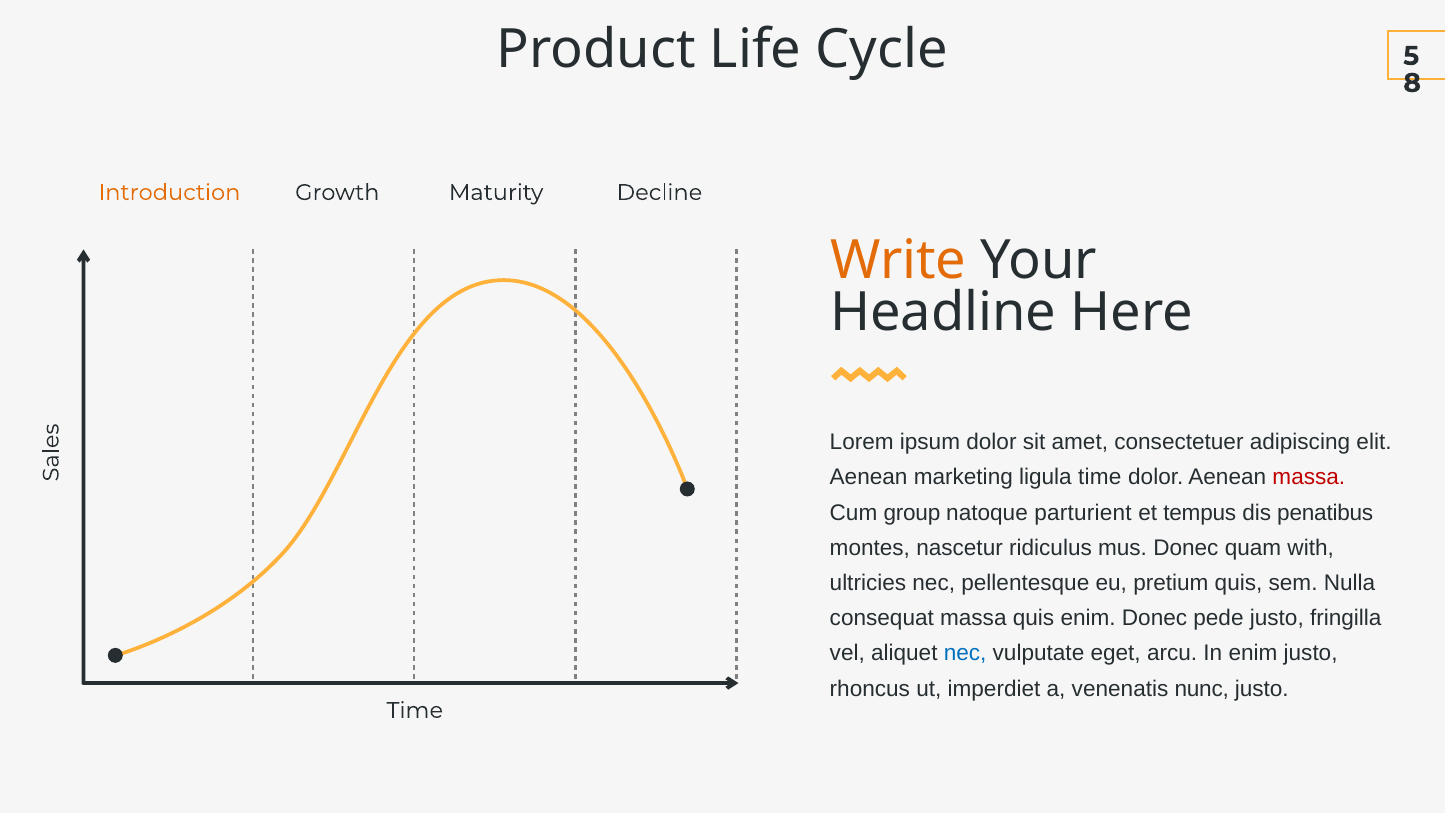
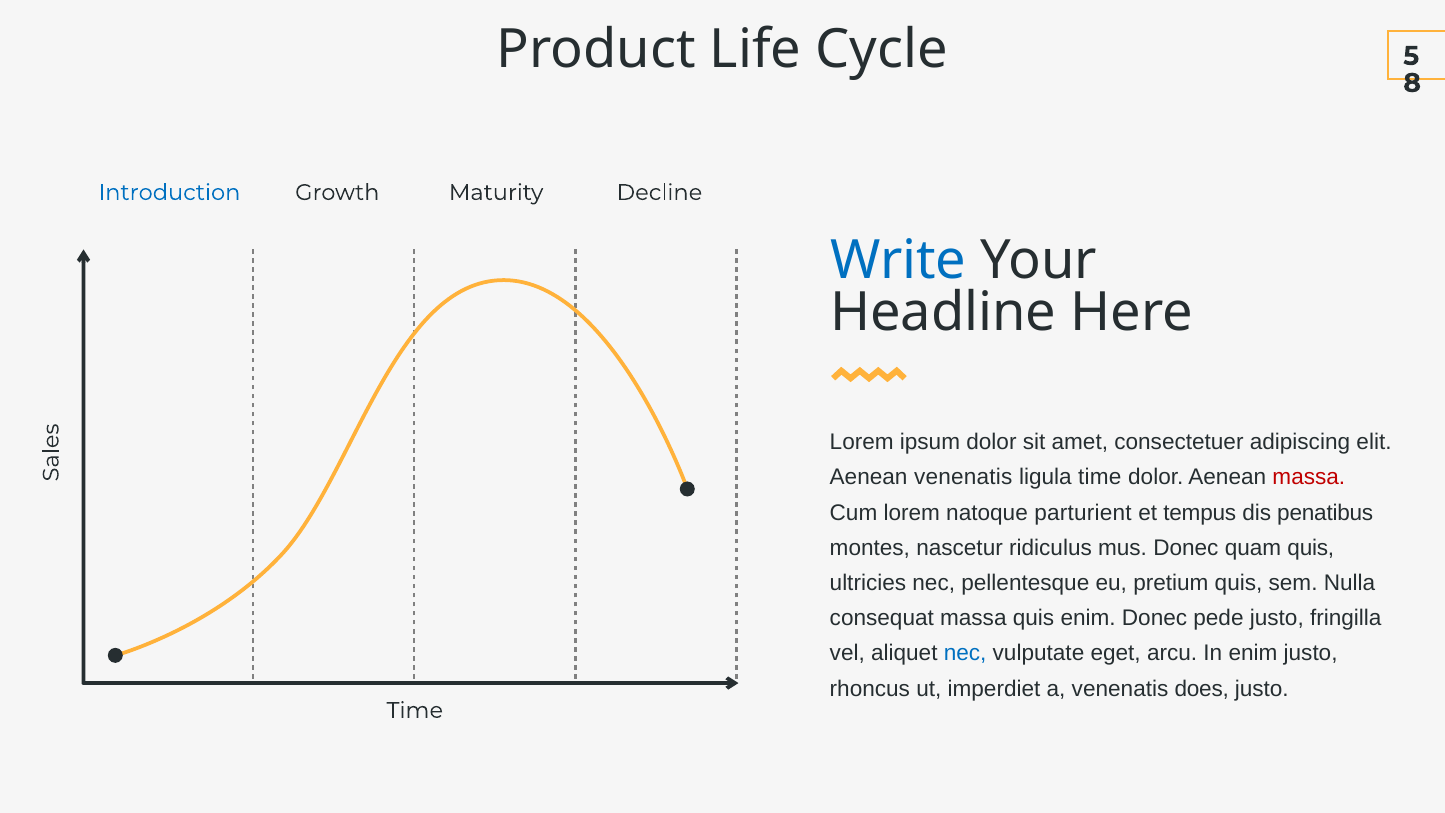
Introduction colour: orange -> blue
Write colour: orange -> blue
Aenean marketing: marketing -> venenatis
Cum group: group -> lorem
quam with: with -> quis
nunc: nunc -> does
